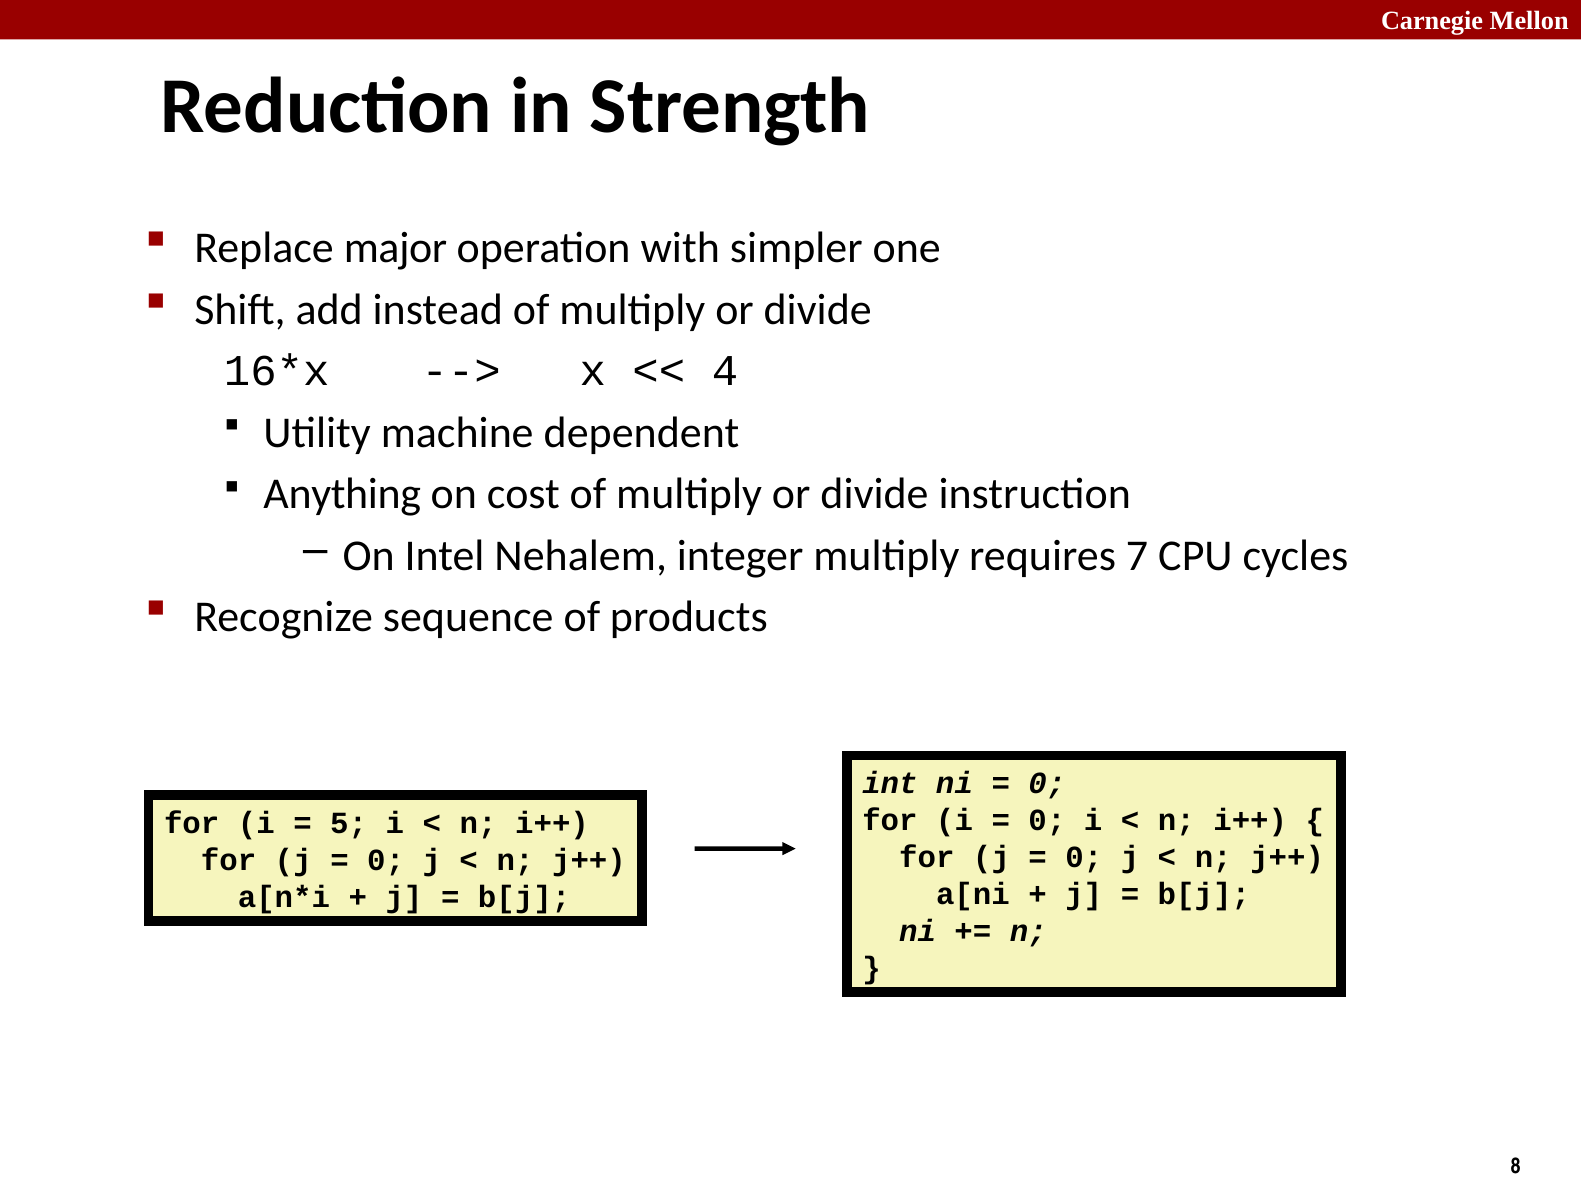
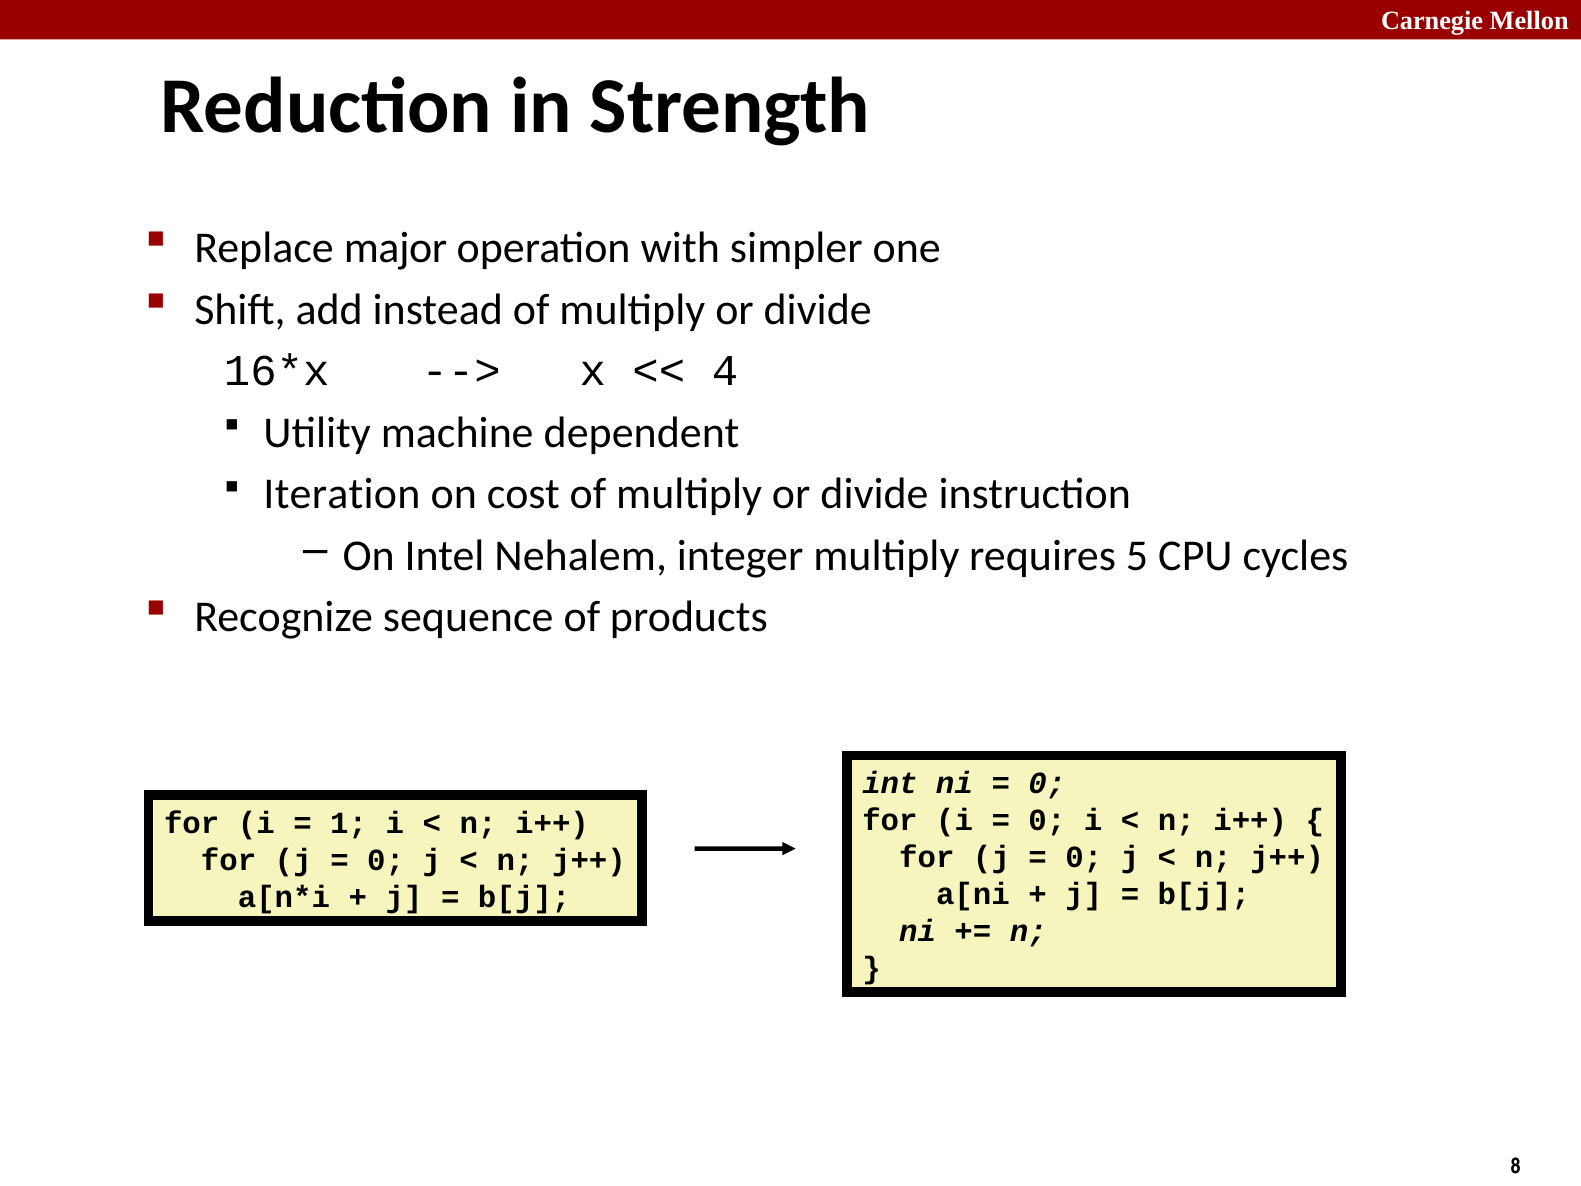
Anything: Anything -> Iteration
7: 7 -> 5
5: 5 -> 1
